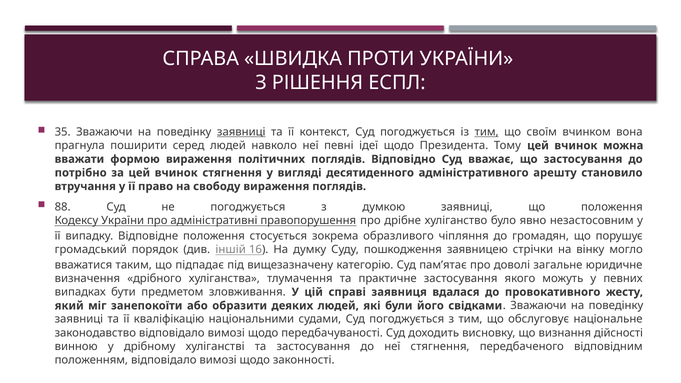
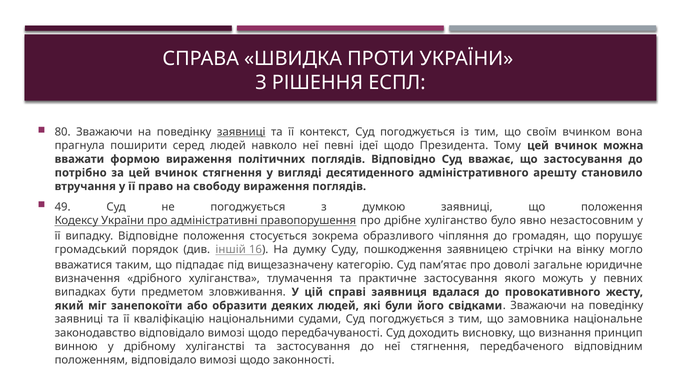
35: 35 -> 80
тим at (487, 132) underline: present -> none
88: 88 -> 49
обслуговує: обслуговує -> замовника
дійсності: дійсності -> принцип
